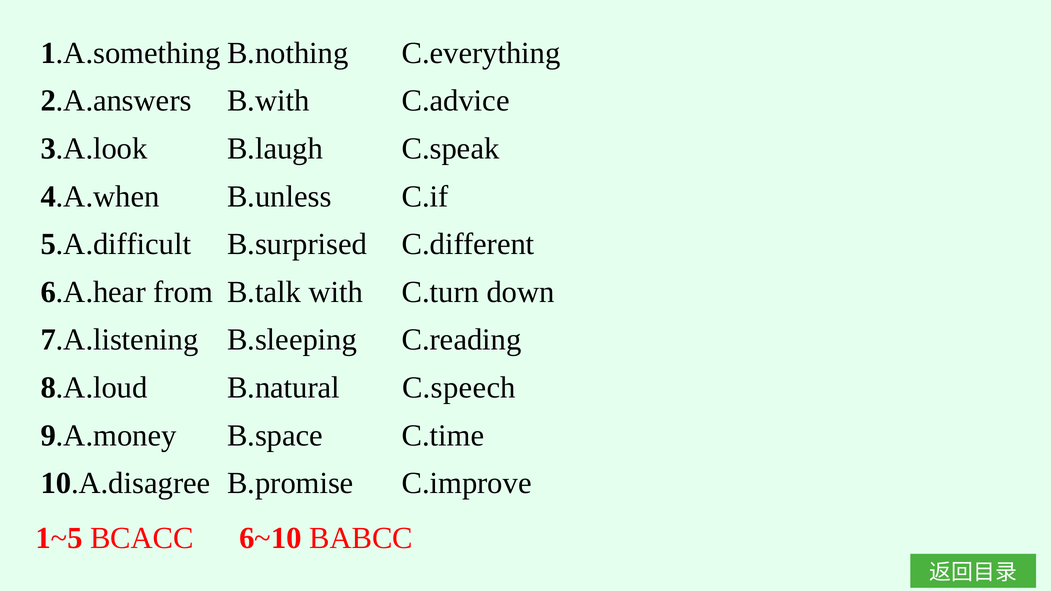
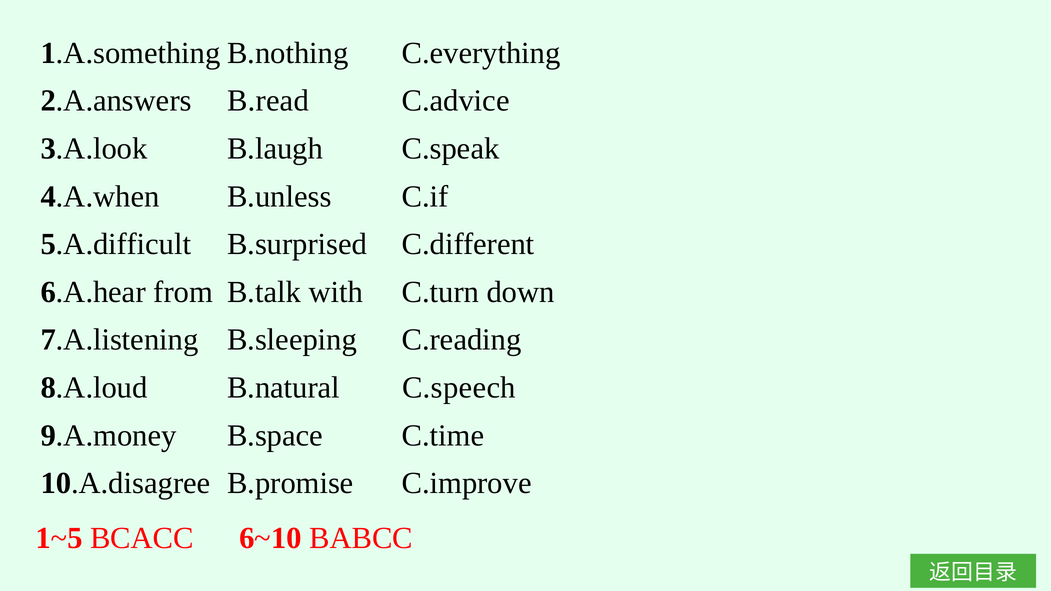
B.with: B.with -> B.read
